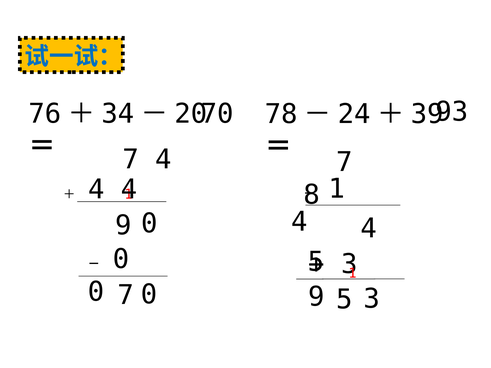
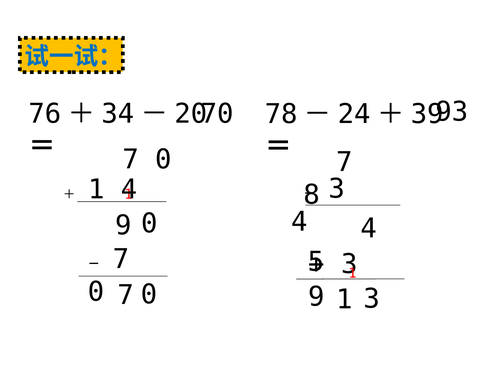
4 at (163, 159): 4 -> 0
1 at (337, 189): 1 -> 3
4 at (96, 190): 4 -> 1
0 at (121, 259): 0 -> 7
9 5: 5 -> 1
